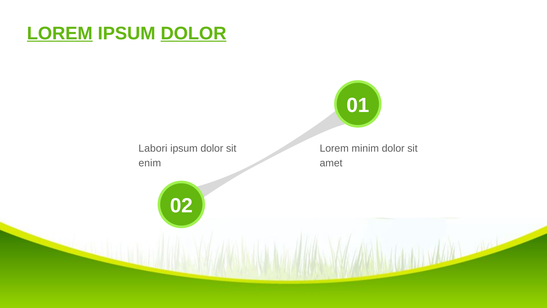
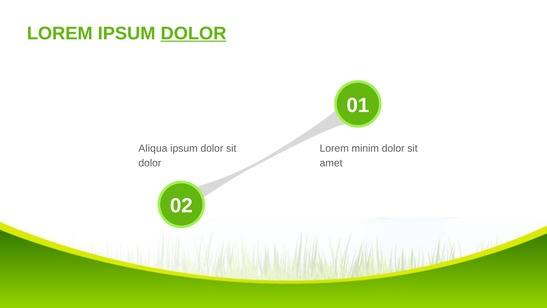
LOREM at (60, 33) underline: present -> none
Labori: Labori -> Aliqua
enim at (150, 163): enim -> dolor
